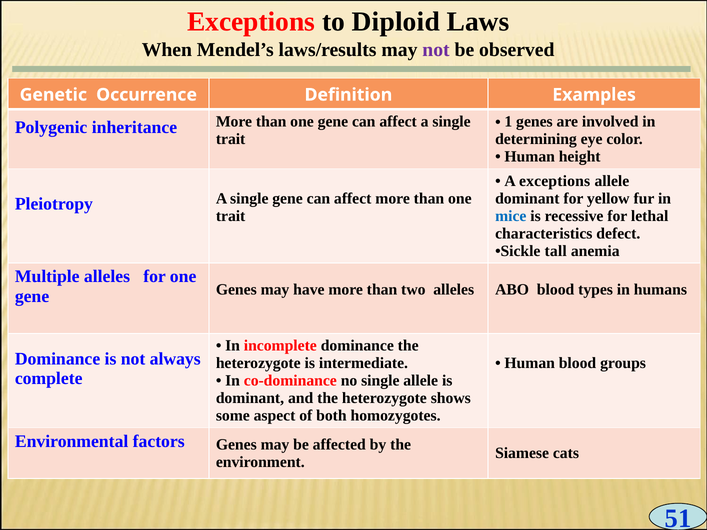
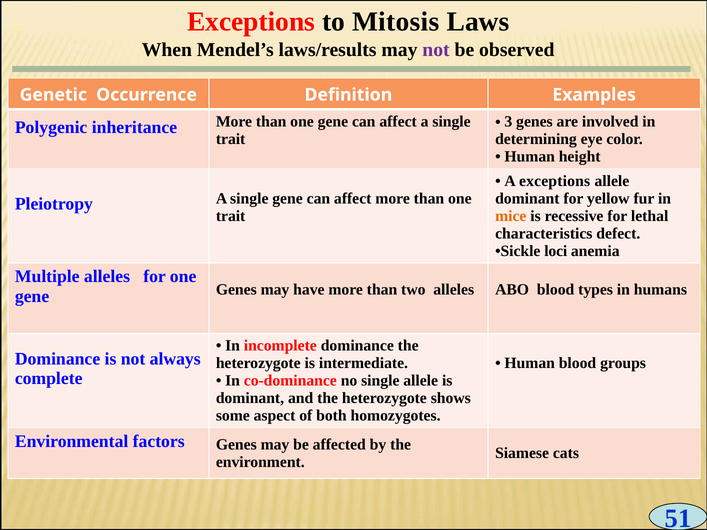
Diploid: Diploid -> Mitosis
1: 1 -> 3
mice colour: blue -> orange
tall: tall -> loci
